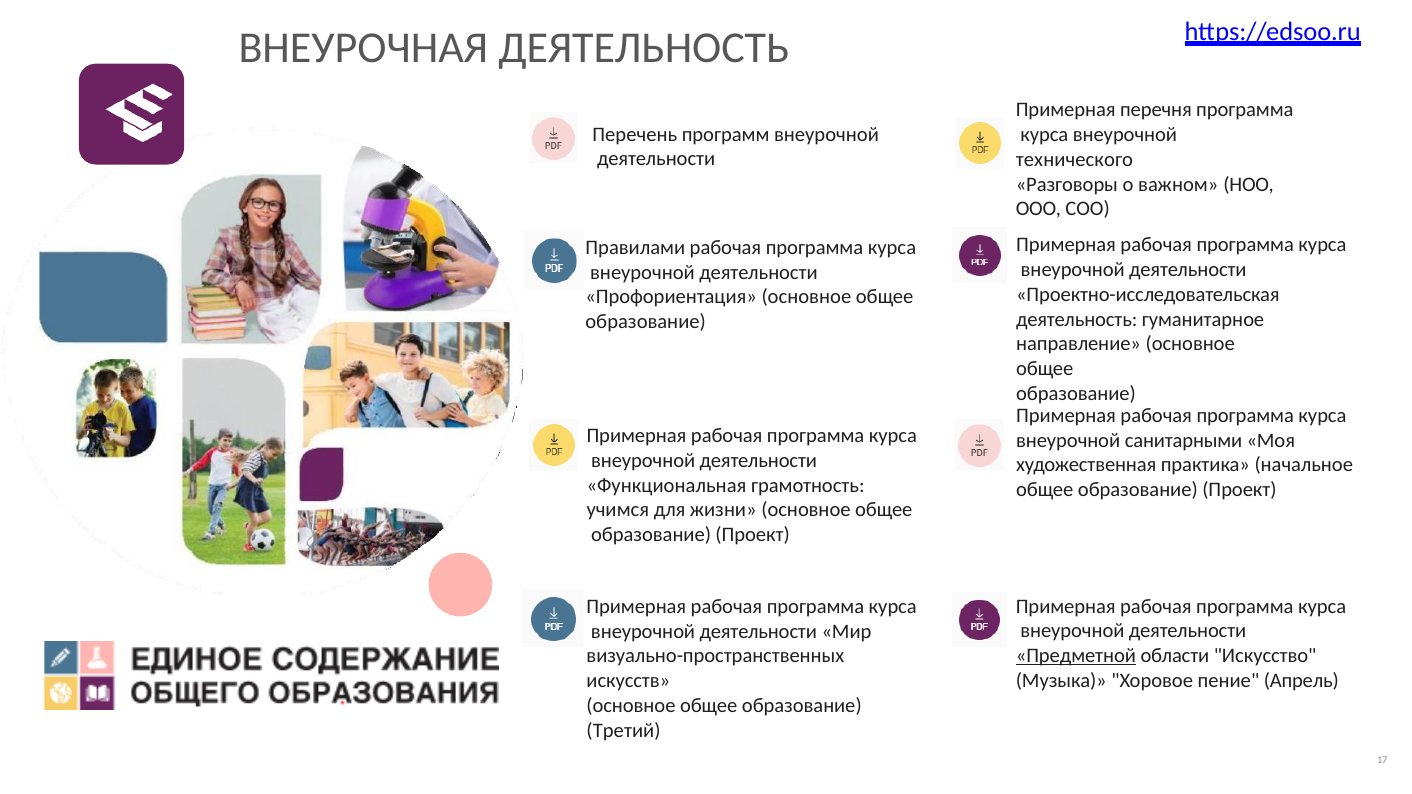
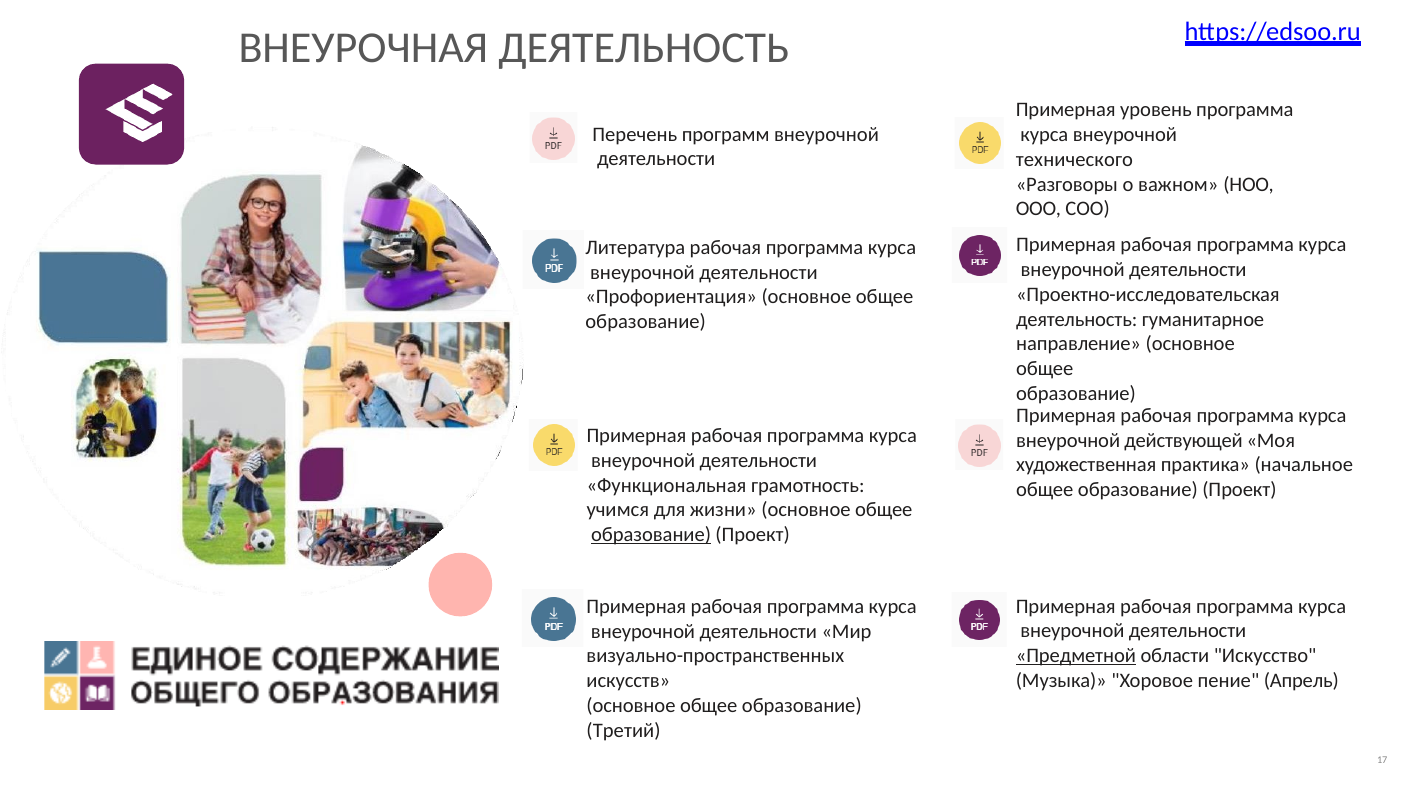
перечня: перечня -> уровень
Правилами: Правилами -> Литература
санитарными: санитарными -> действующей
образование at (651, 535) underline: none -> present
